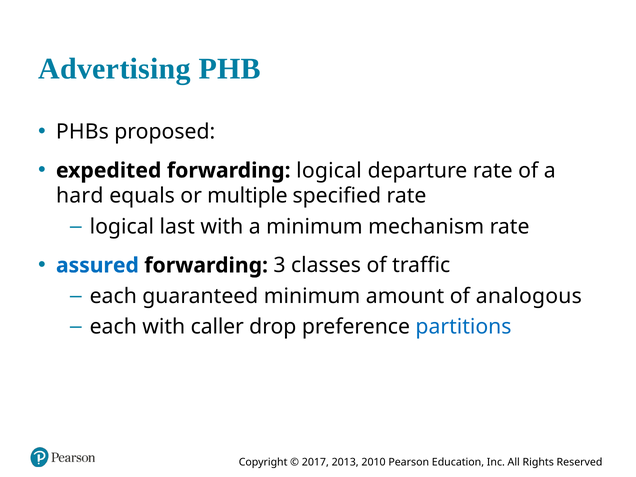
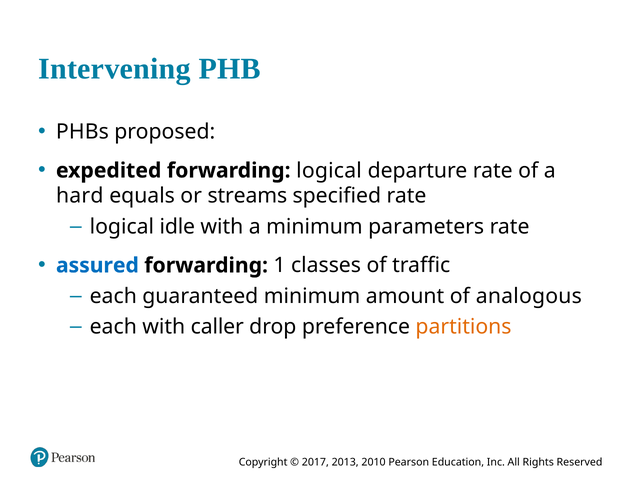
Advertising: Advertising -> Intervening
multiple: multiple -> streams
last: last -> idle
mechanism: mechanism -> parameters
3: 3 -> 1
partitions colour: blue -> orange
